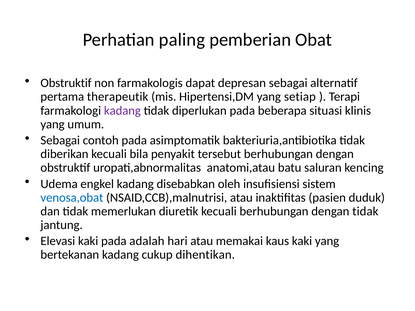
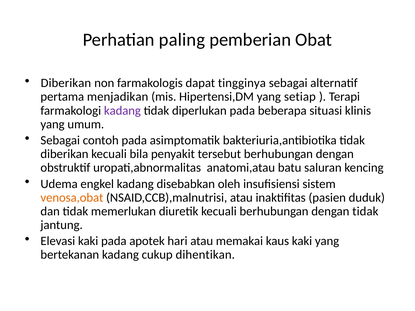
Obstruktif at (66, 83): Obstruktif -> Diberikan
depresan: depresan -> tingginya
therapeutik: therapeutik -> menjadikan
venosa,obat colour: blue -> orange
adalah: adalah -> apotek
